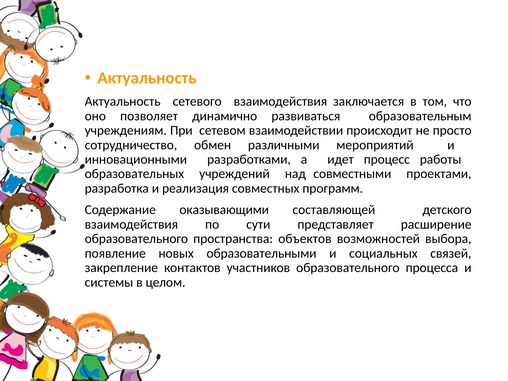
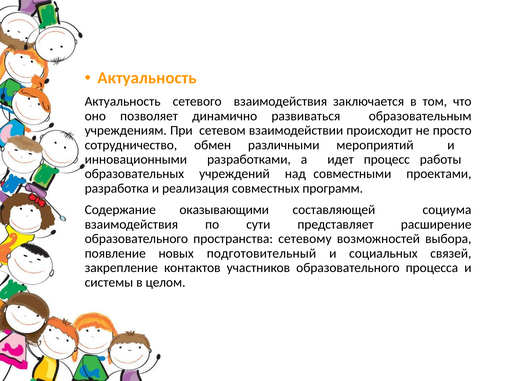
детского: детского -> социума
объектов: объектов -> сетевому
образовательными: образовательными -> подготовительный
